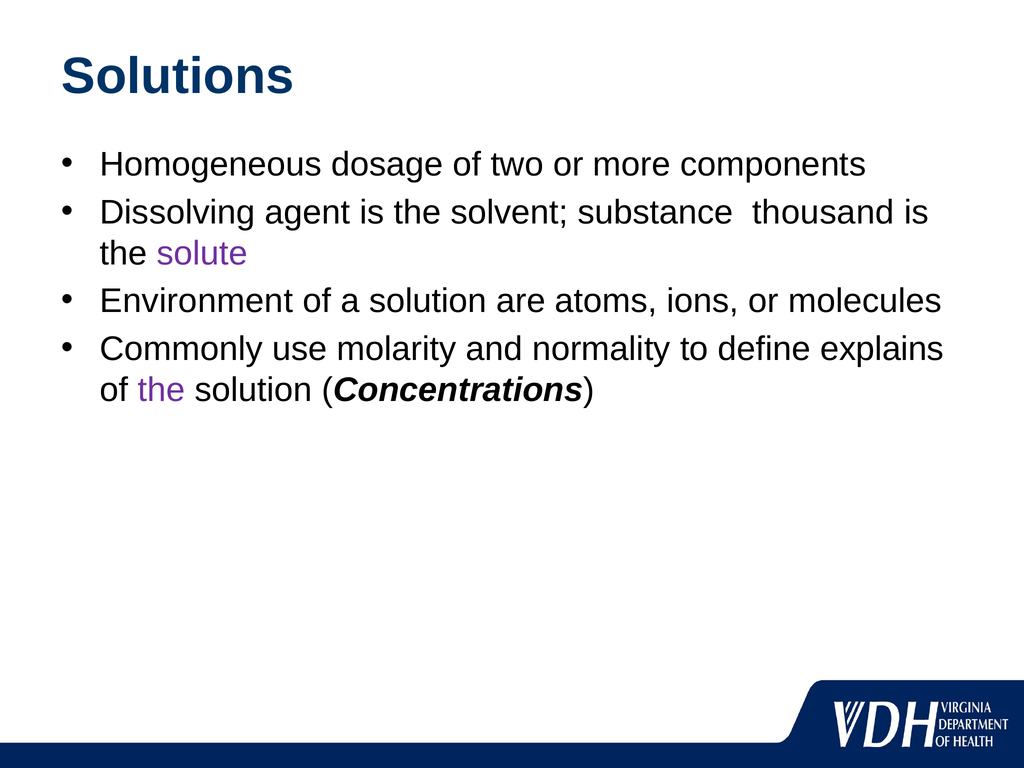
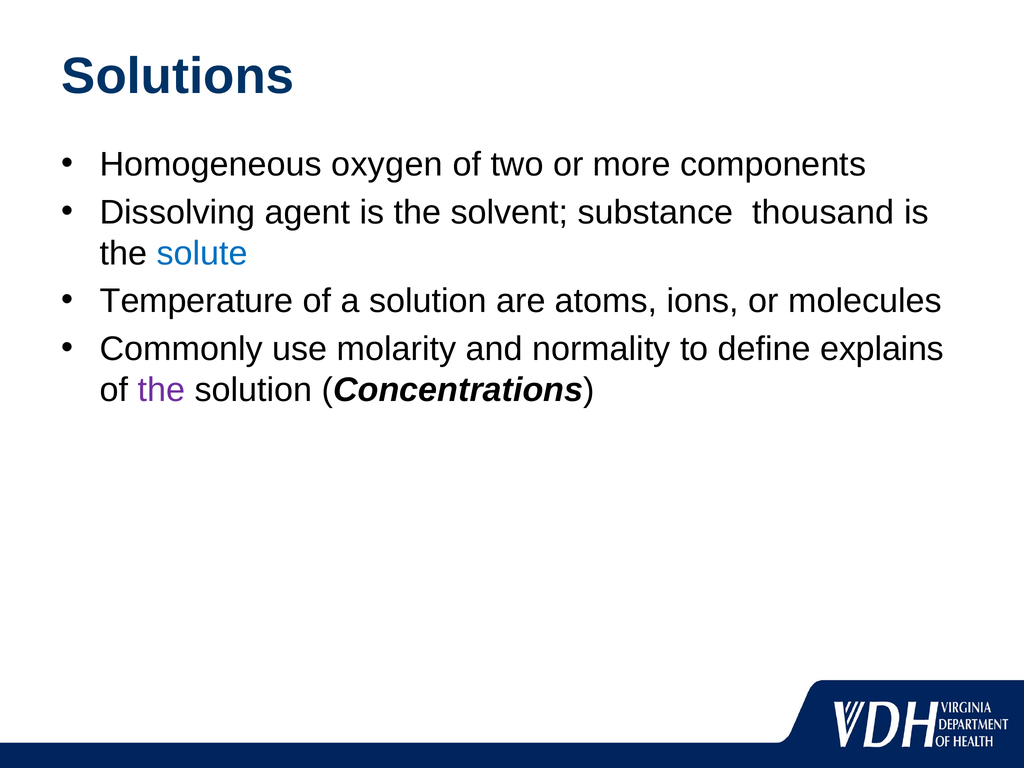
dosage: dosage -> oxygen
solute colour: purple -> blue
Environment: Environment -> Temperature
